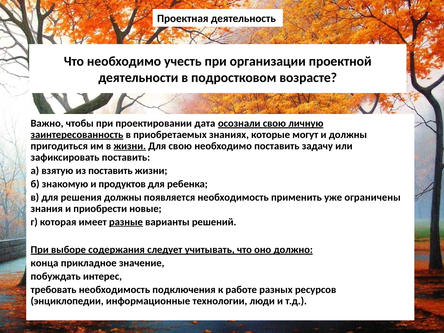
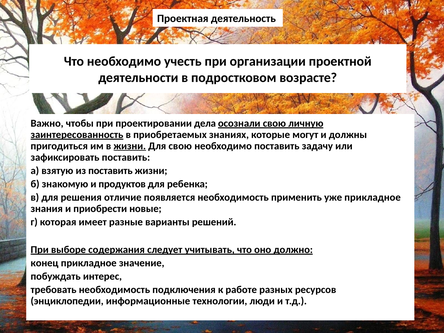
дата: дата -> дела
решения должны: должны -> отличие
уже ограничены: ограничены -> прикладное
разные underline: present -> none
конца: конца -> конец
